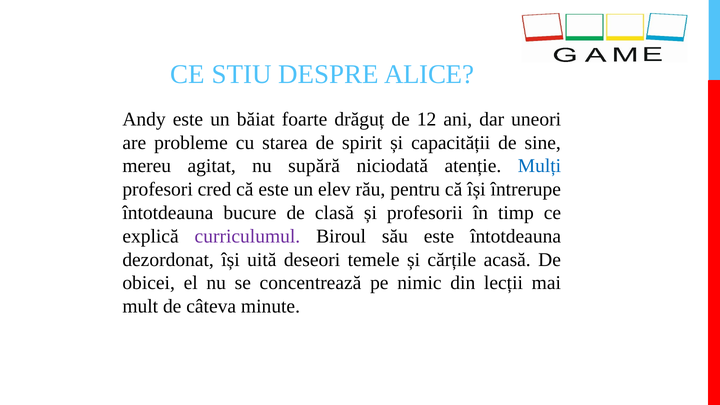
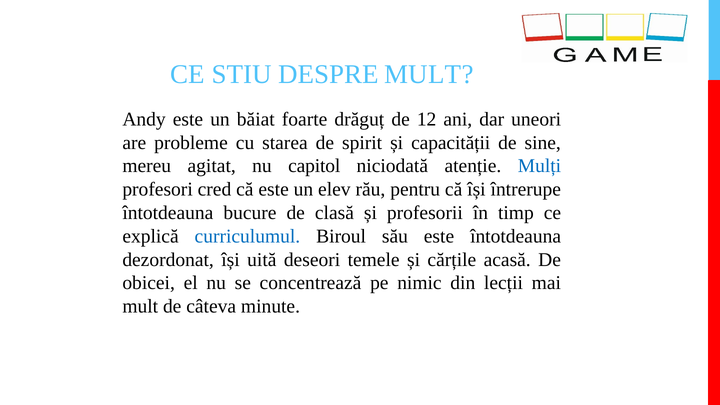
DESPRE ALICE: ALICE -> MULT
supără: supără -> capitol
curriculumul colour: purple -> blue
